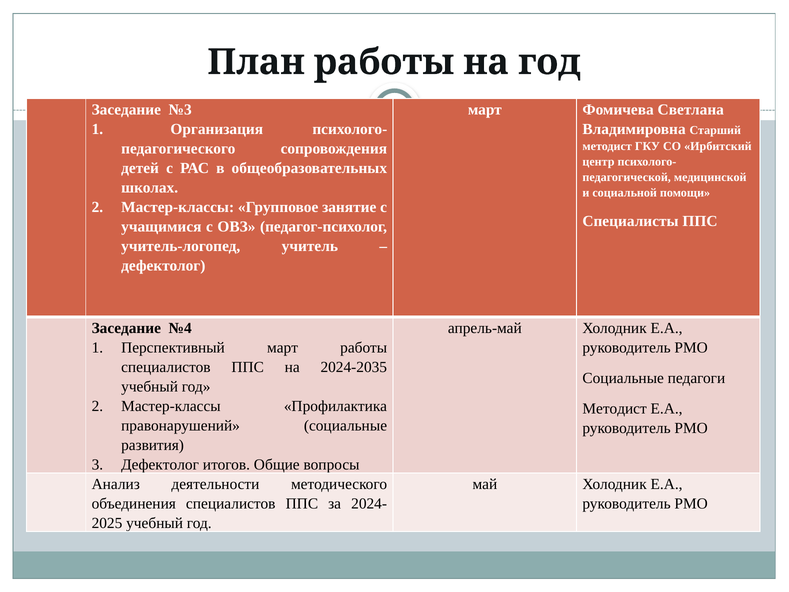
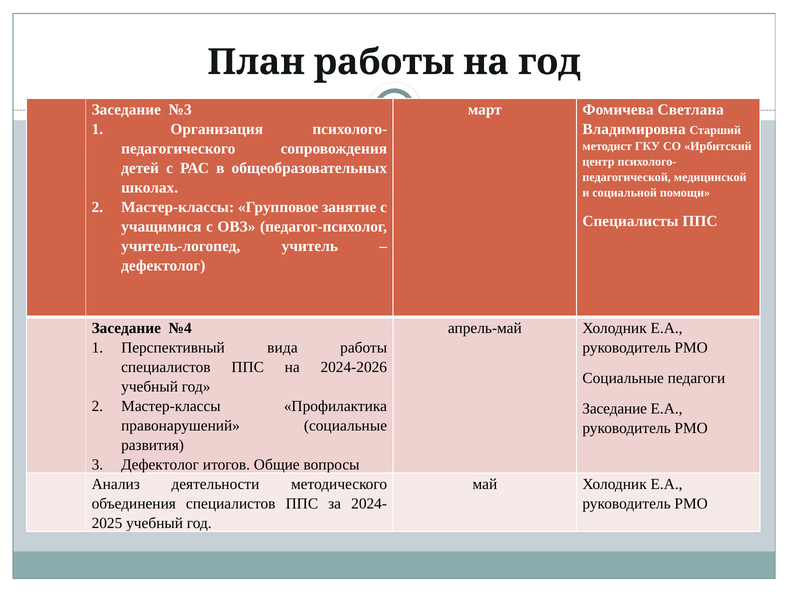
Перспективный март: март -> вида
2024-2035: 2024-2035 -> 2024-2026
Методист at (615, 408): Методист -> Заседание
